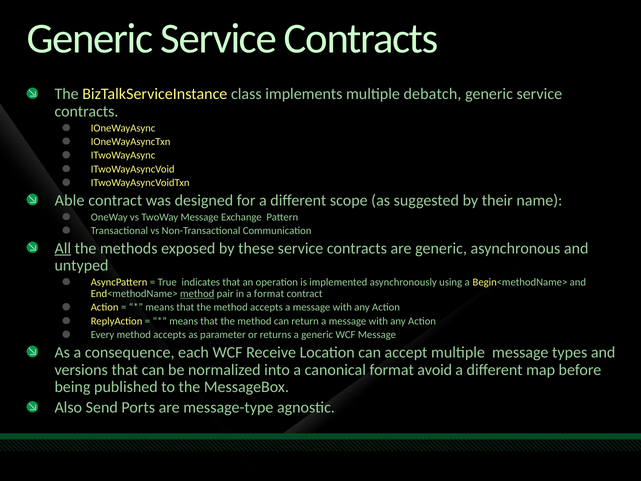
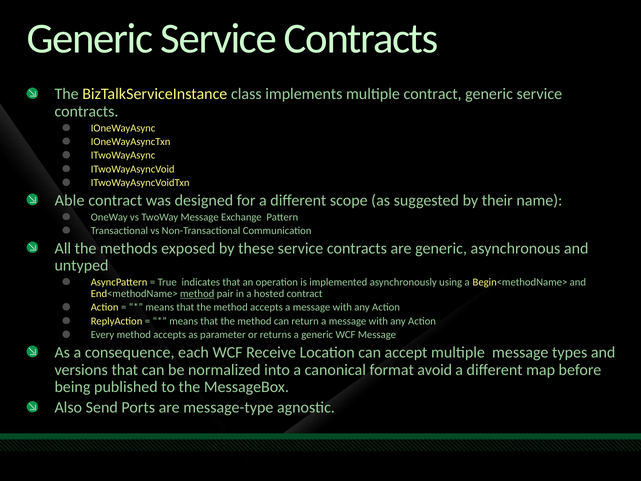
multiple debatch: debatch -> contract
All underline: present -> none
a format: format -> hosted
